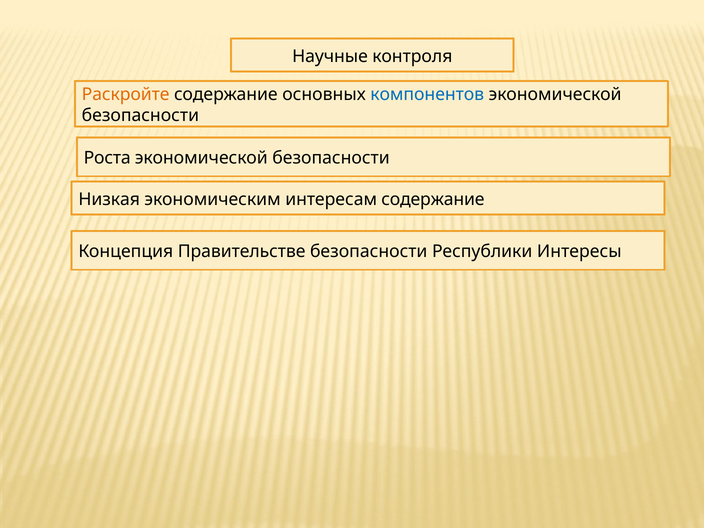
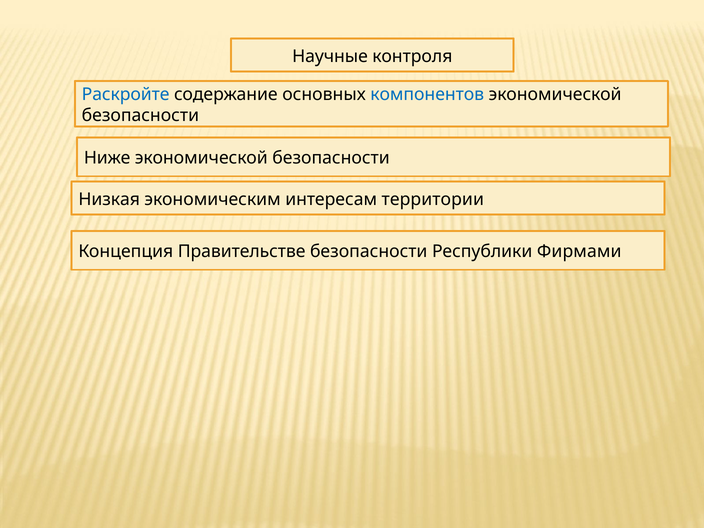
Раскройте colour: orange -> blue
Роста: Роста -> Ниже
интересам содержание: содержание -> территории
Интересы: Интересы -> Фирмами
